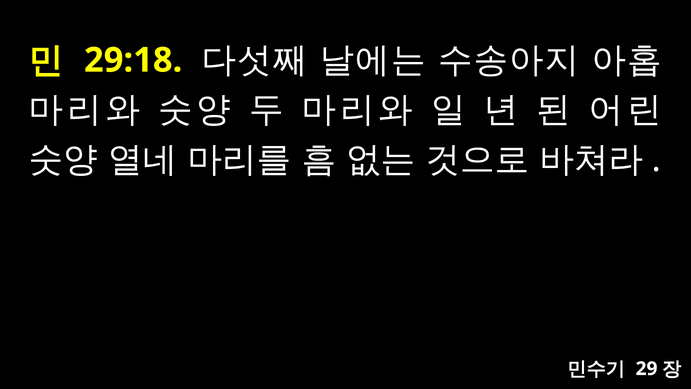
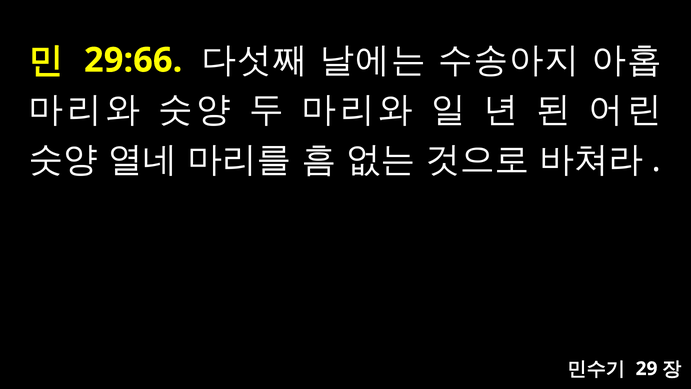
29:18: 29:18 -> 29:66
